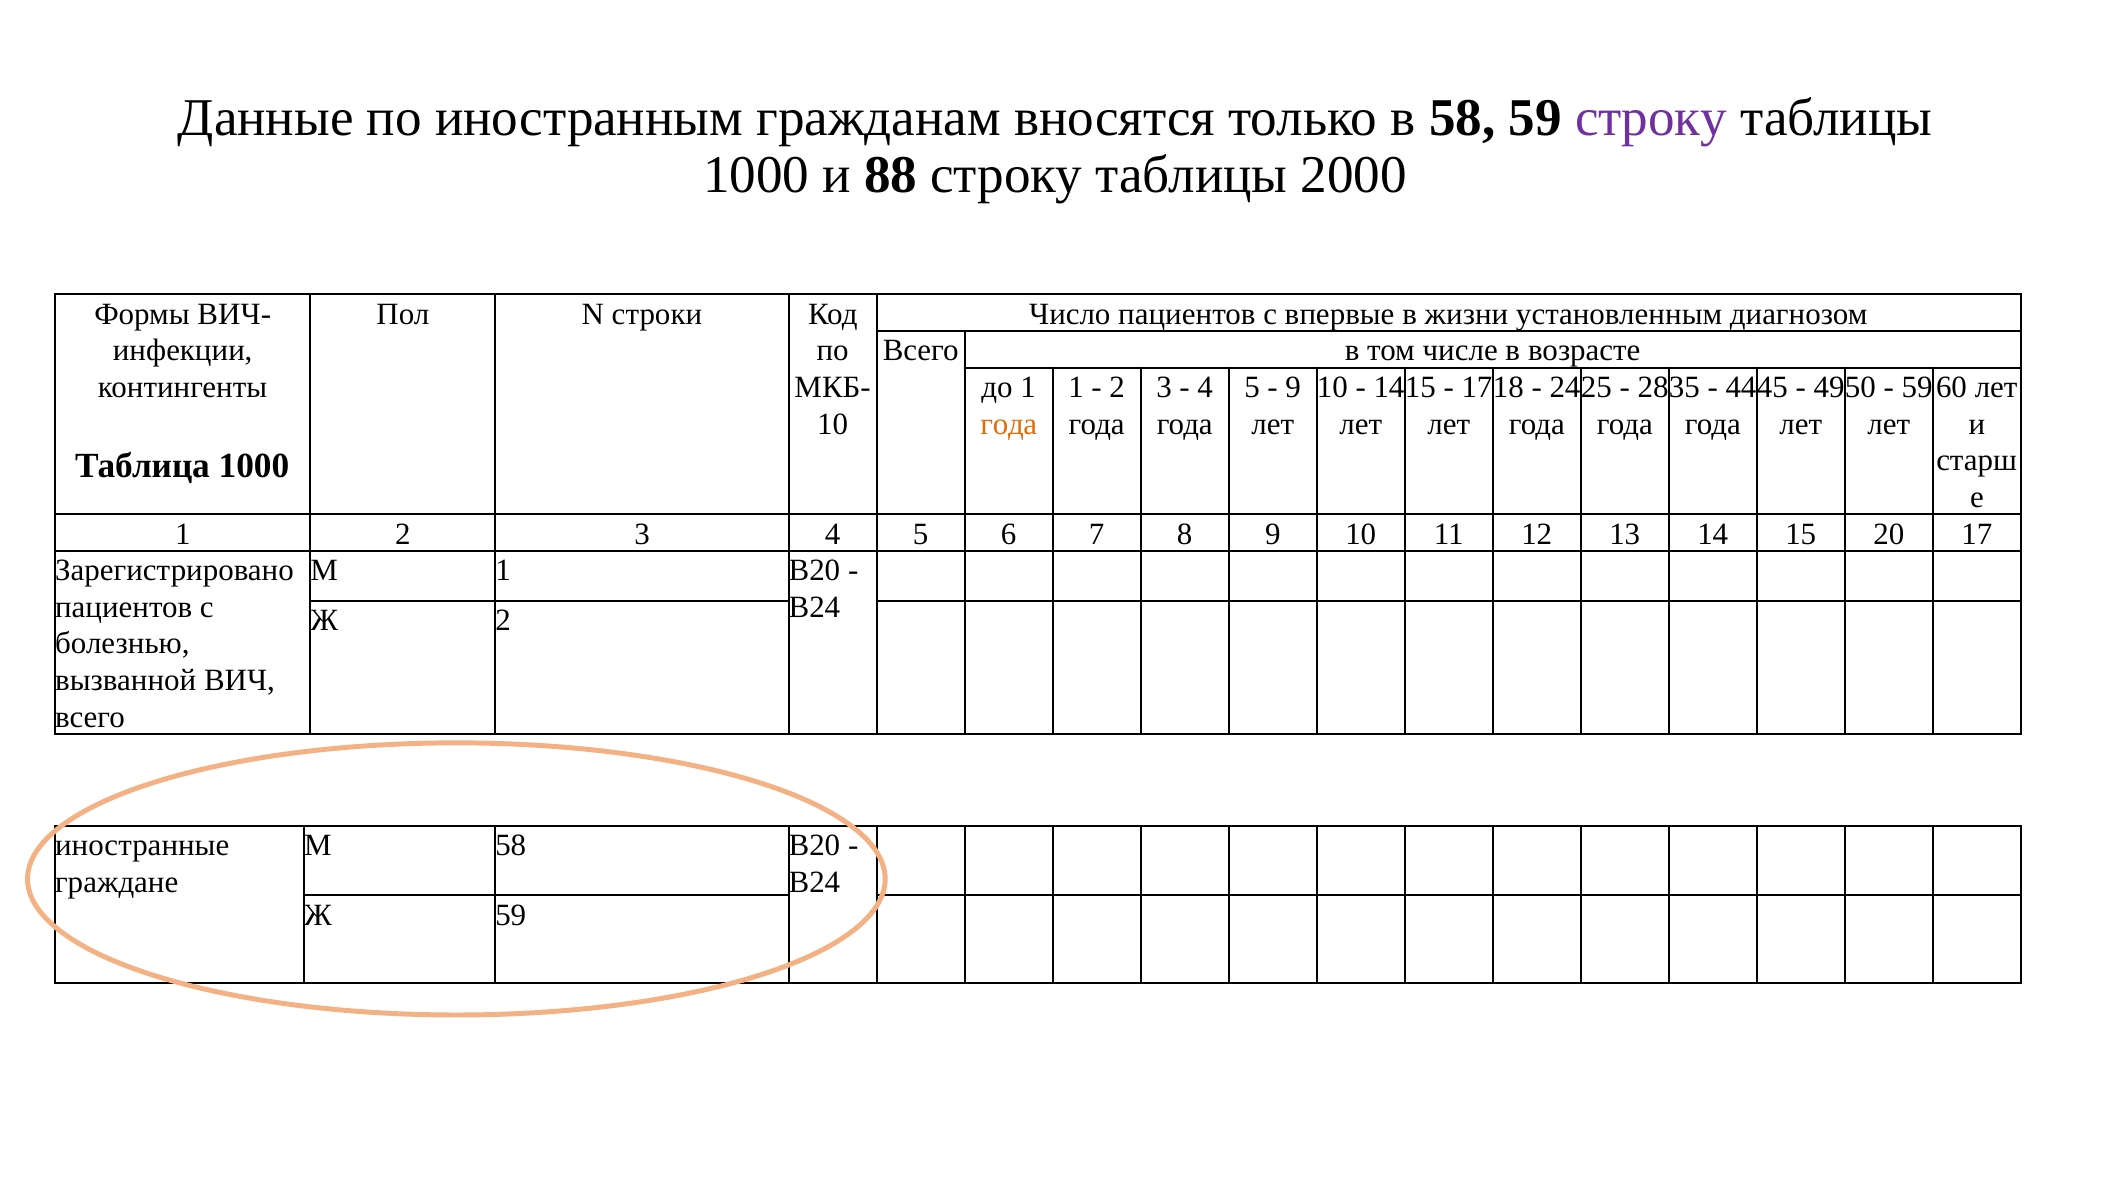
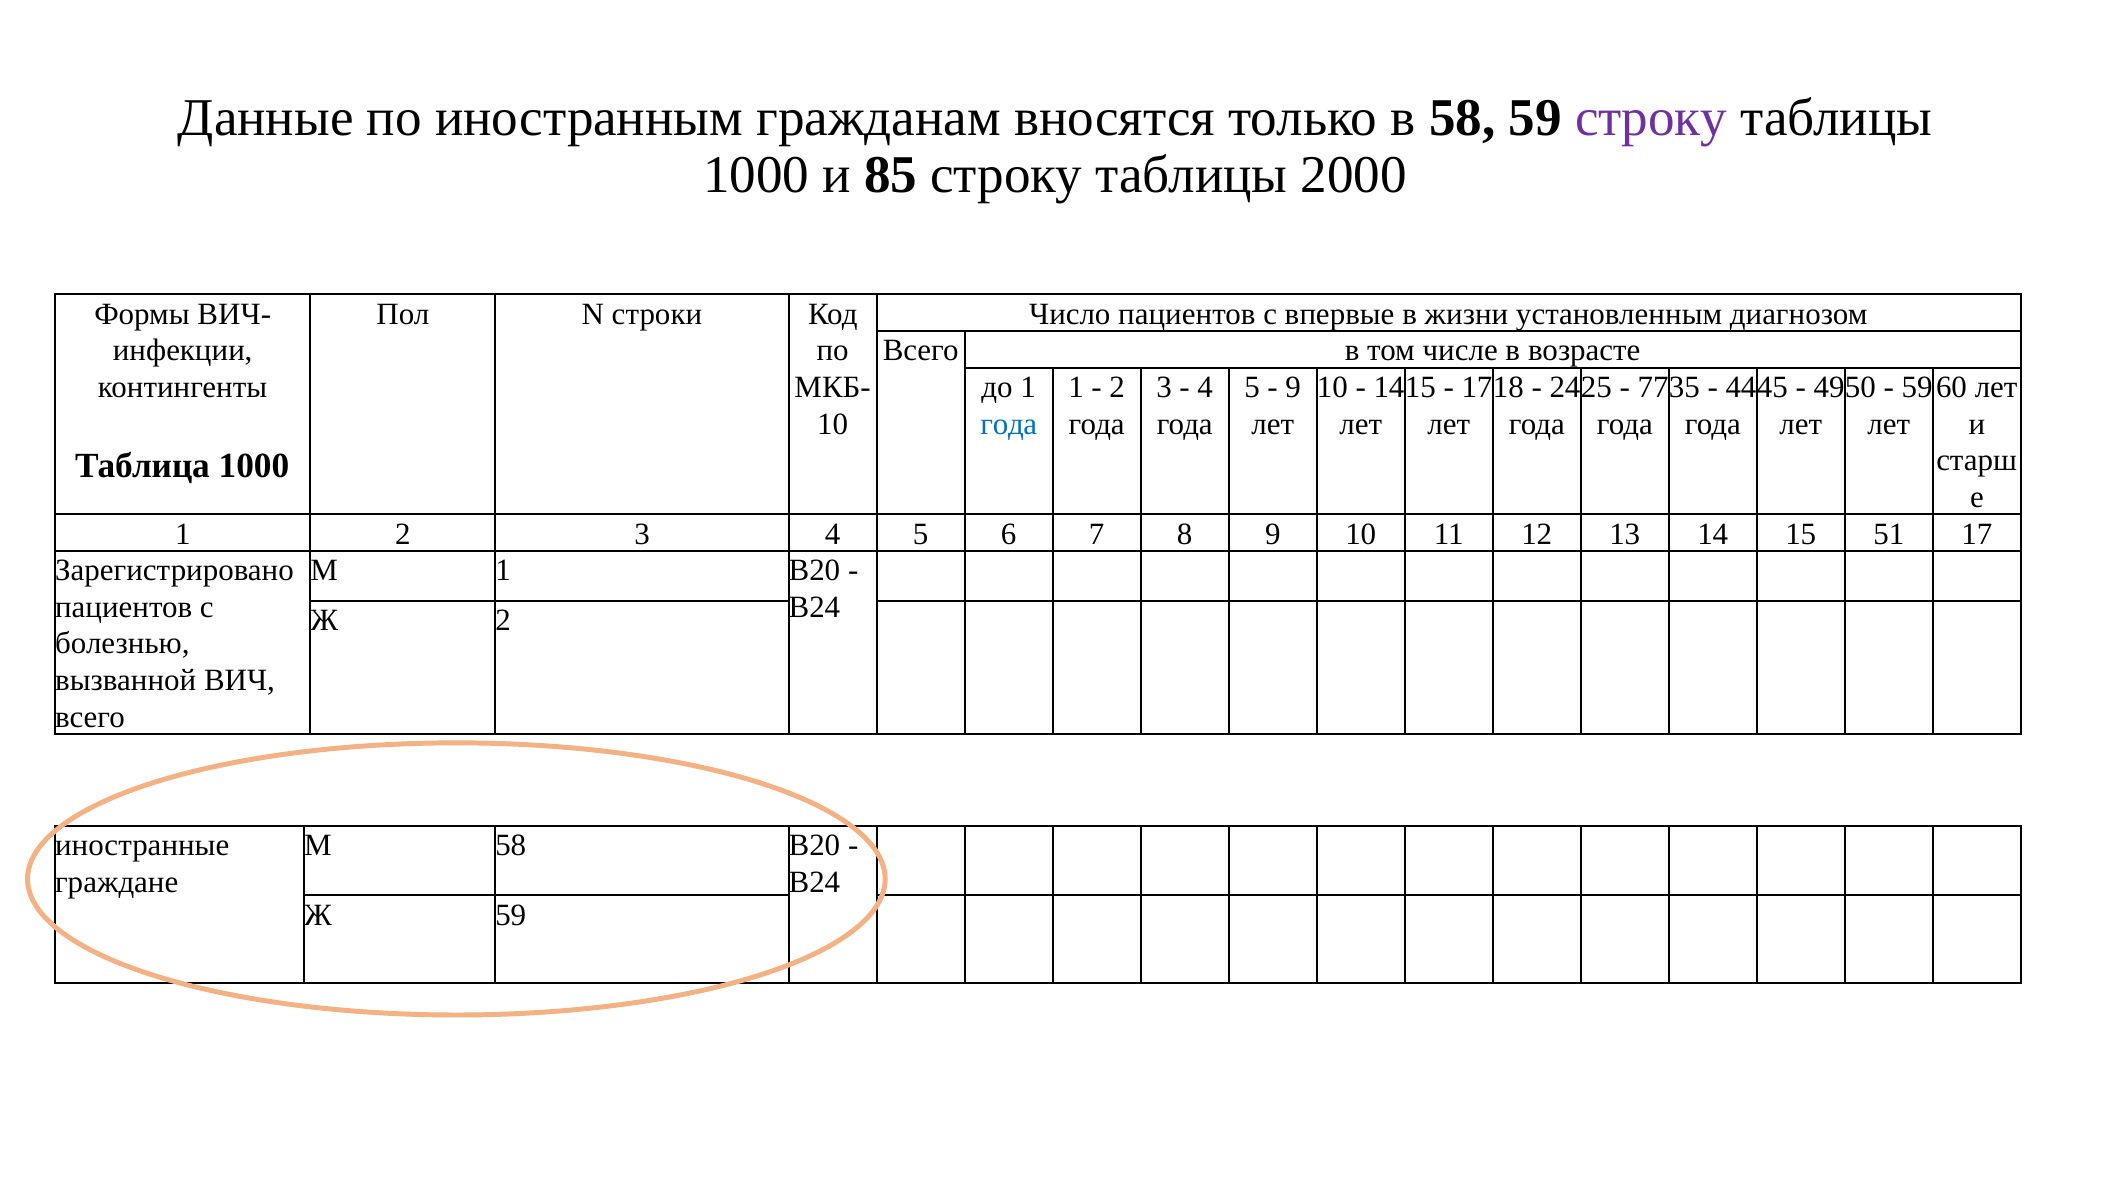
88: 88 -> 85
28: 28 -> 77
года at (1009, 424) colour: orange -> blue
20: 20 -> 51
